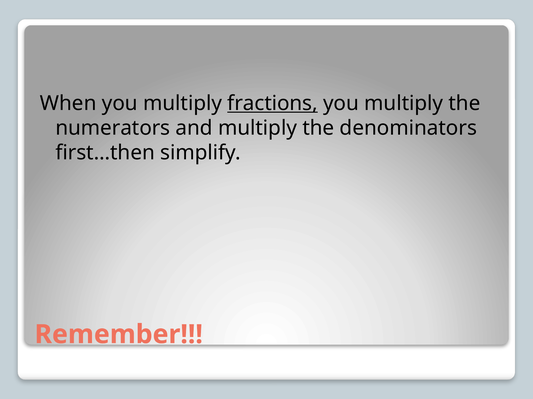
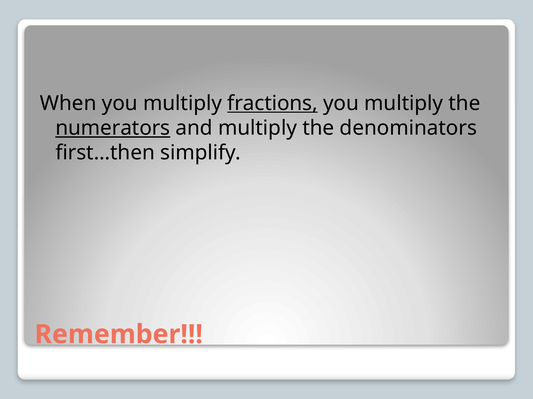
numerators underline: none -> present
